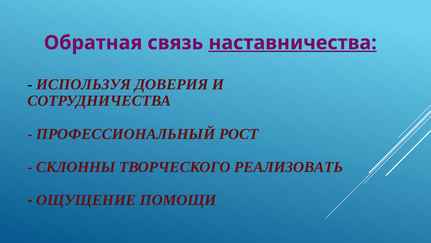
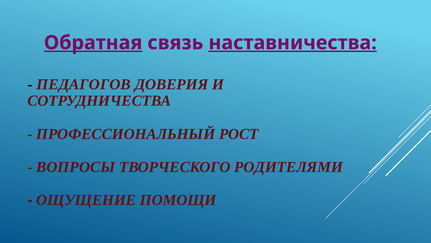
Обратная underline: none -> present
ИСПОЛЬЗУЯ: ИСПОЛЬЗУЯ -> ПЕДАГОГОВ
СКЛОННЫ: СКЛОННЫ -> ВОПРОСЫ
РЕАЛИЗОВАТЬ: РЕАЛИЗОВАТЬ -> РОДИТЕЛЯМИ
